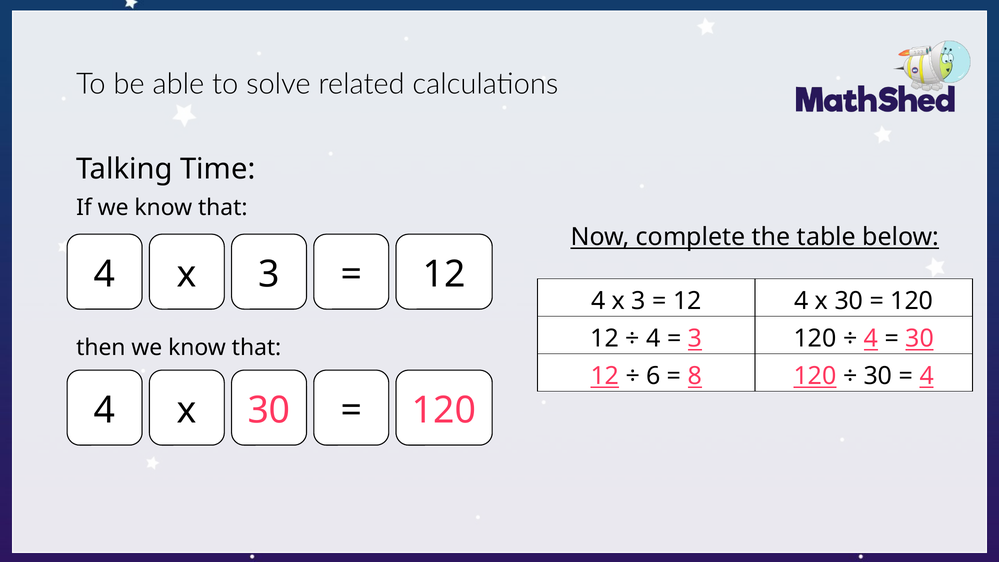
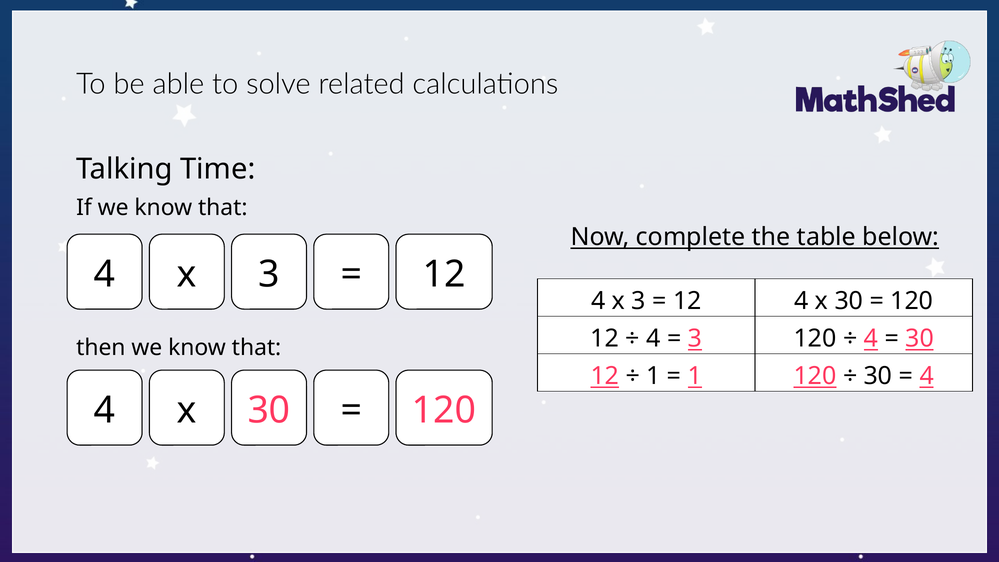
6 at (653, 376): 6 -> 1
8 at (695, 376): 8 -> 1
